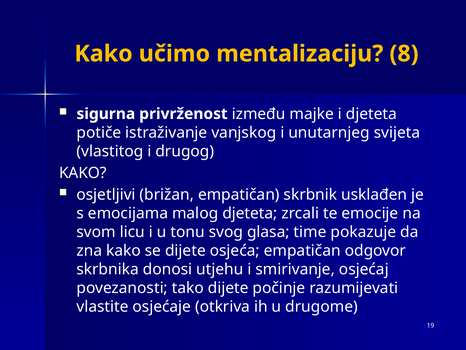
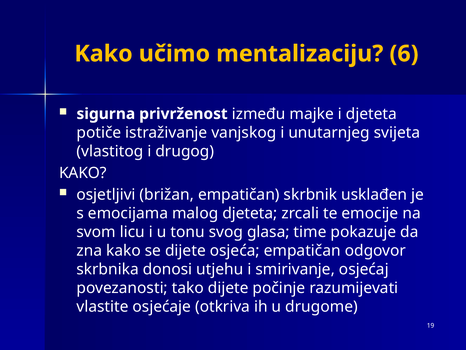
8: 8 -> 6
